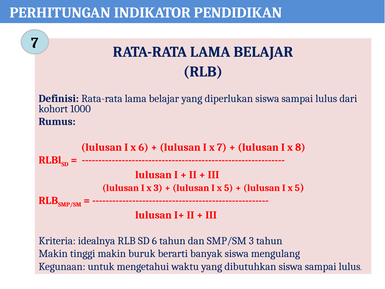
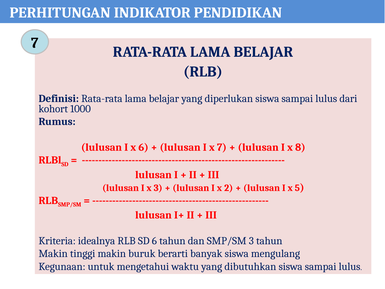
5 at (229, 188): 5 -> 2
